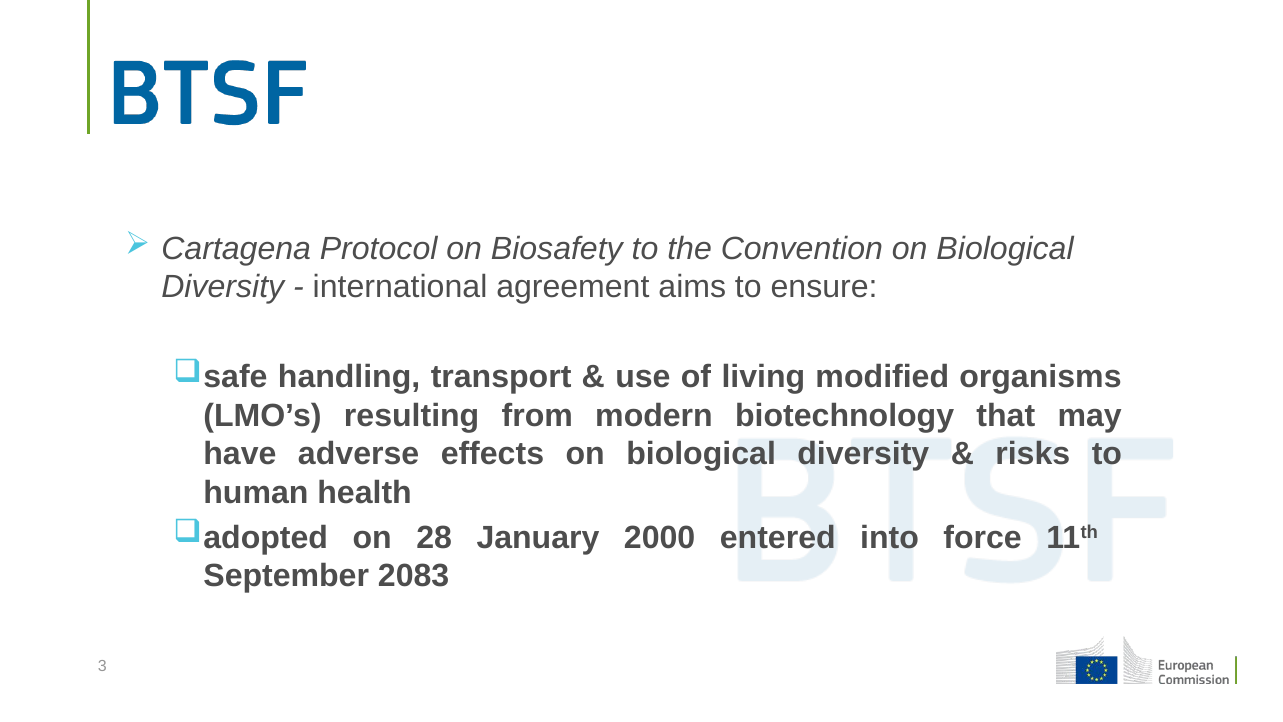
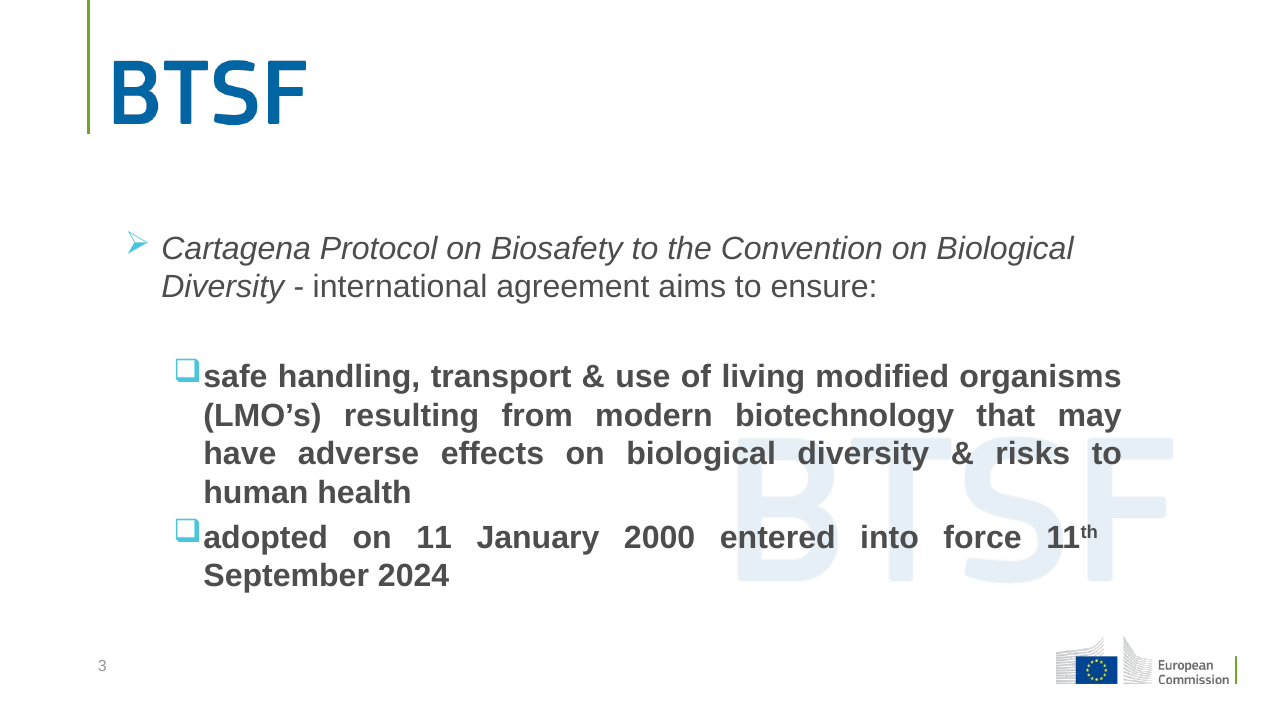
28: 28 -> 11
2083: 2083 -> 2024
